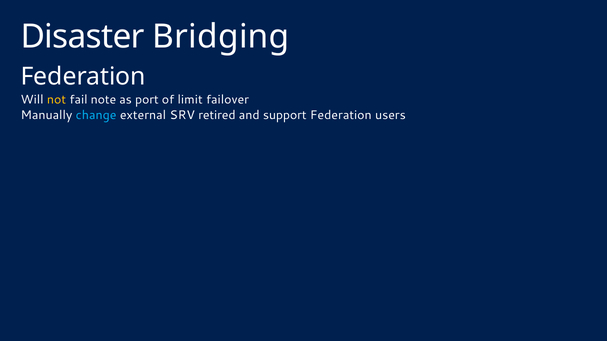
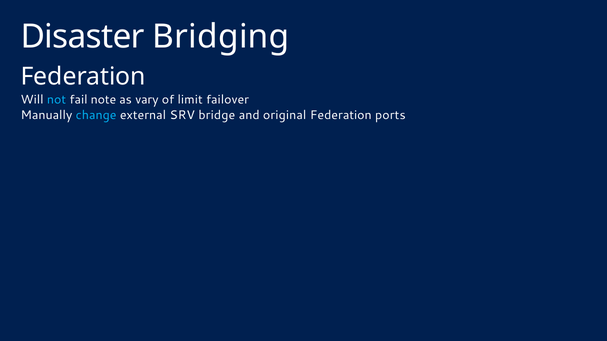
not colour: yellow -> light blue
port: port -> vary
retired: retired -> bridge
support: support -> original
users: users -> ports
